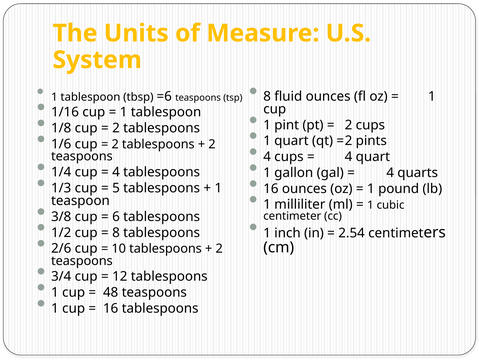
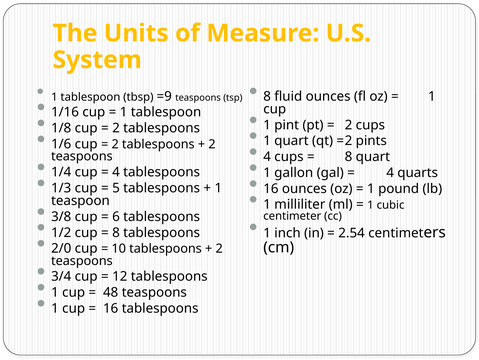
=6: =6 -> =9
4 at (349, 156): 4 -> 8
2/6: 2/6 -> 2/0
